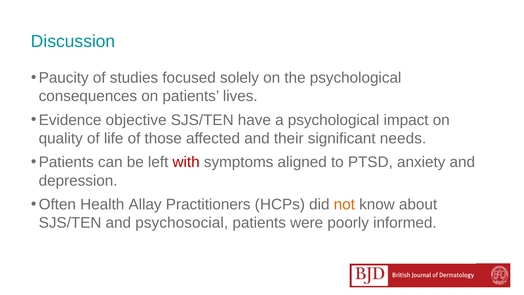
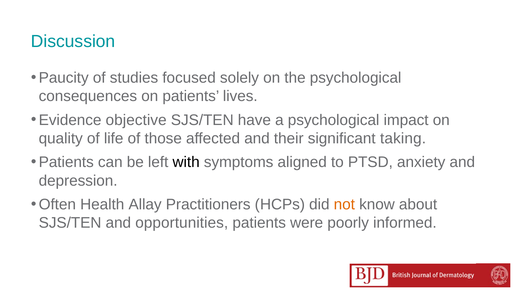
needs: needs -> taking
with colour: red -> black
psychosocial: psychosocial -> opportunities
